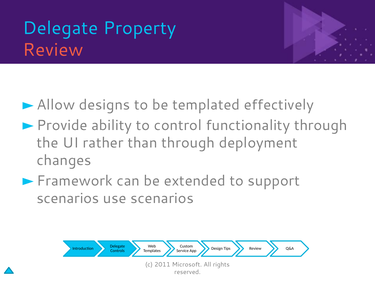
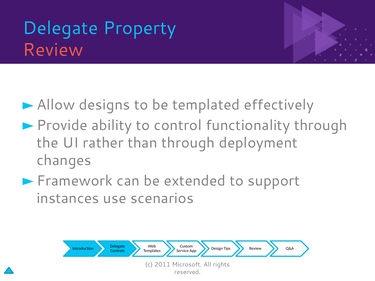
scenarios at (68, 198): scenarios -> instances
